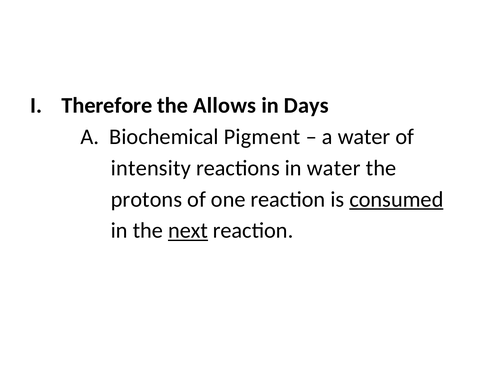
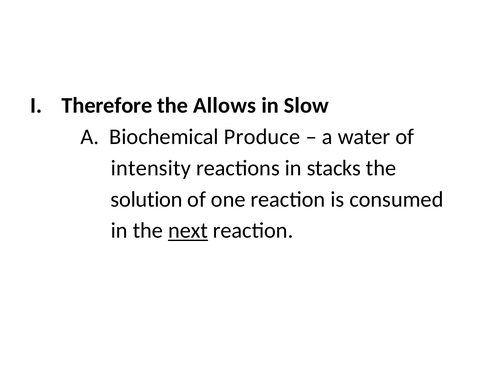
Days: Days -> Slow
Pigment: Pigment -> Produce
in water: water -> stacks
protons: protons -> solution
consumed underline: present -> none
